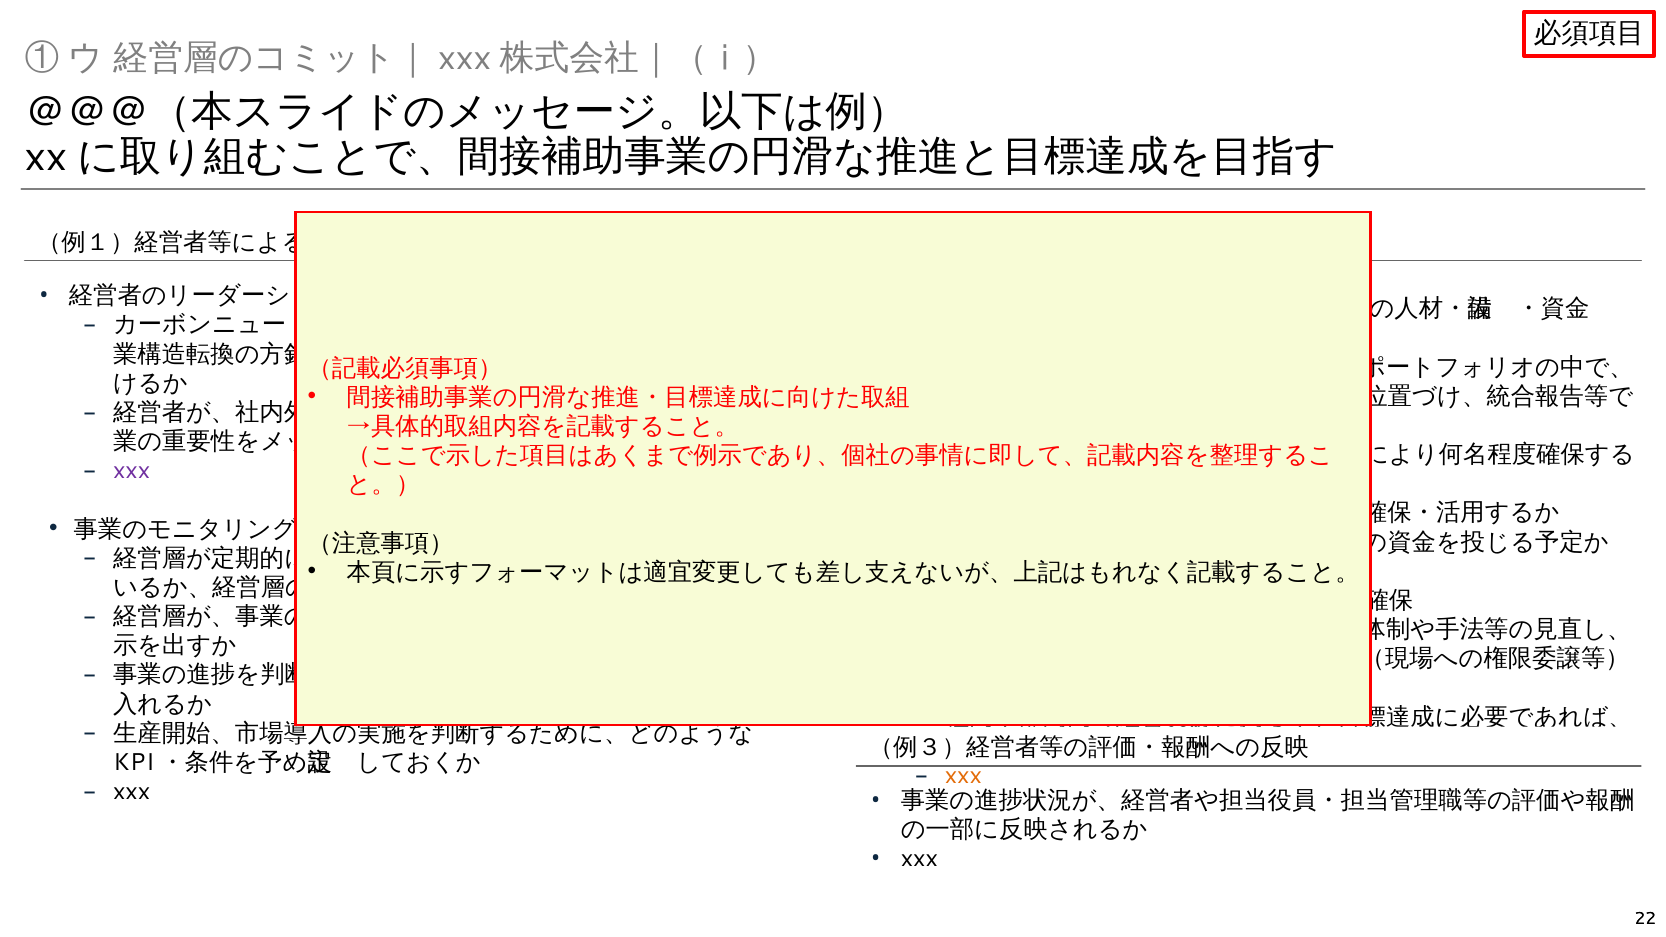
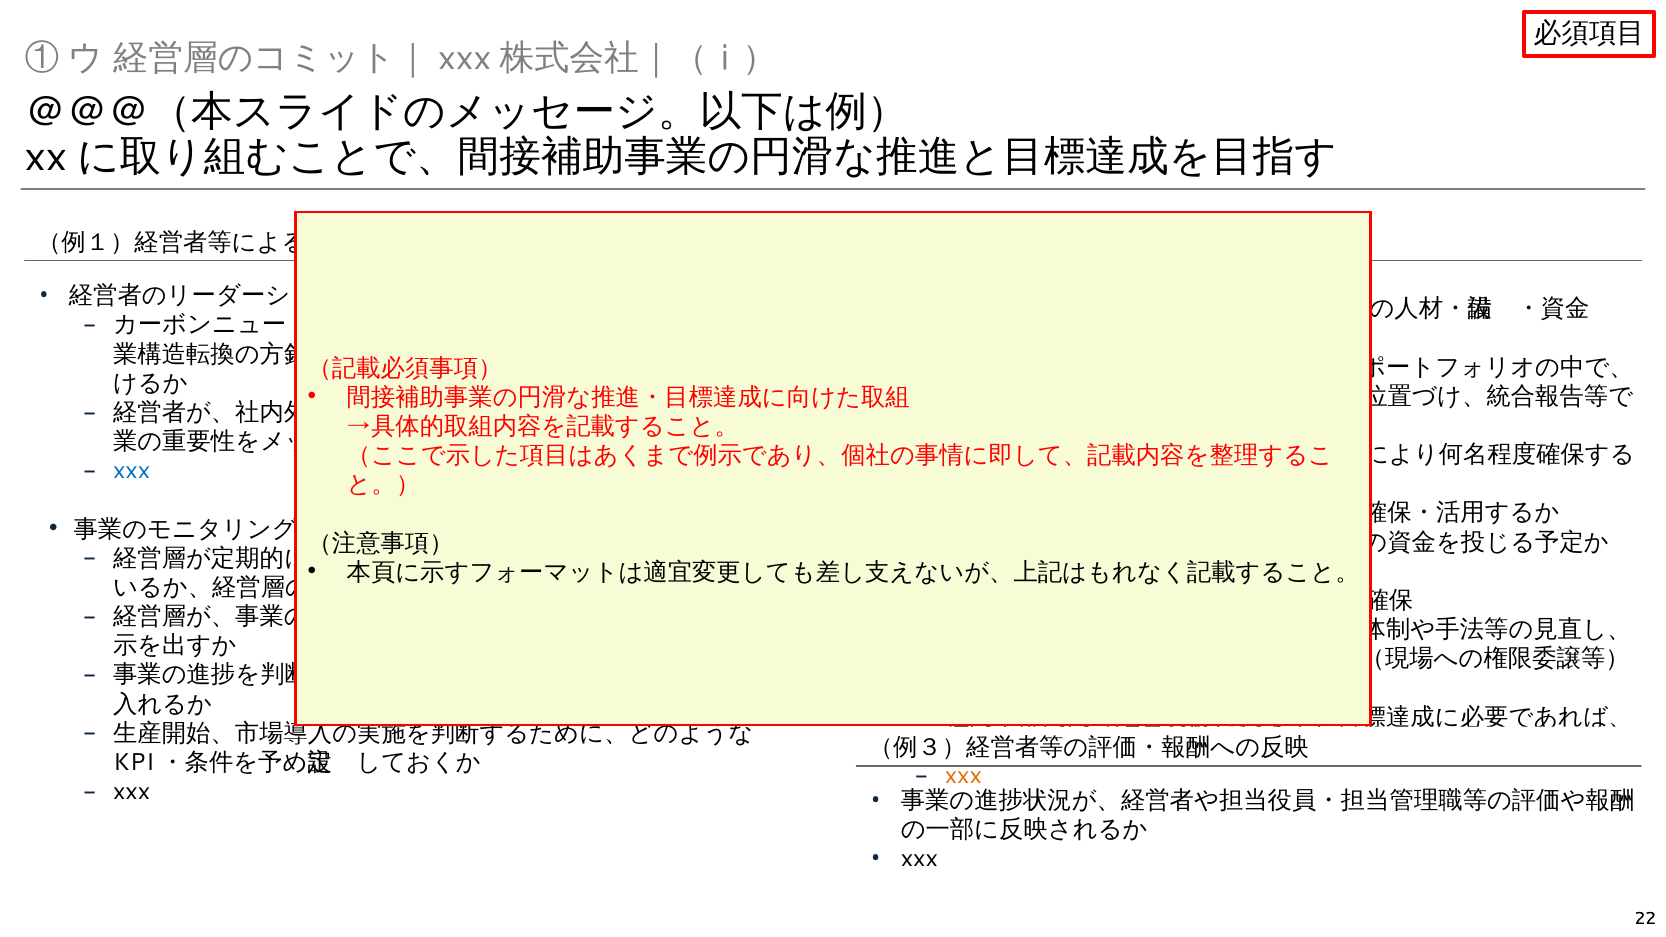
xxx at (132, 471) colour: purple -> blue
